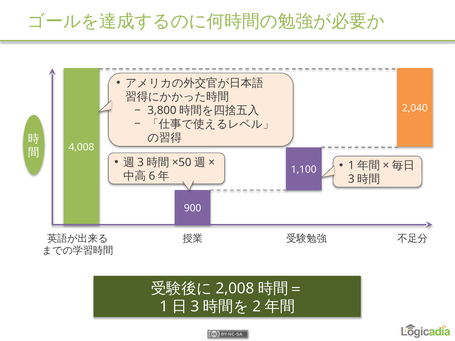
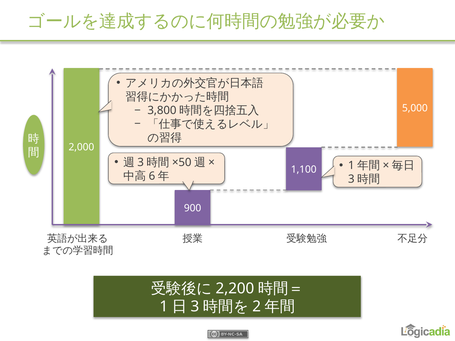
2,040: 2,040 -> 5,000
4,008: 4,008 -> 2,000
2,008: 2,008 -> 2,200
